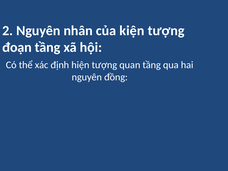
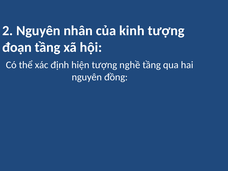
kiện: kiện -> kinh
quan: quan -> nghề
